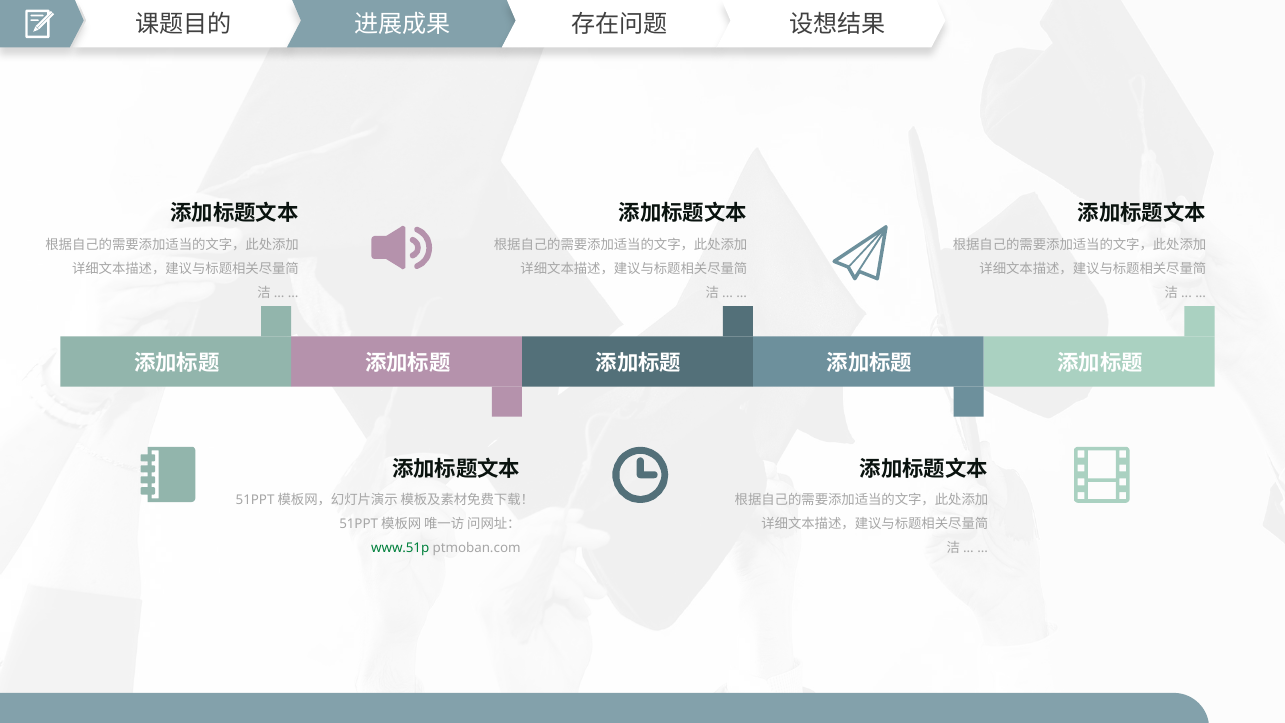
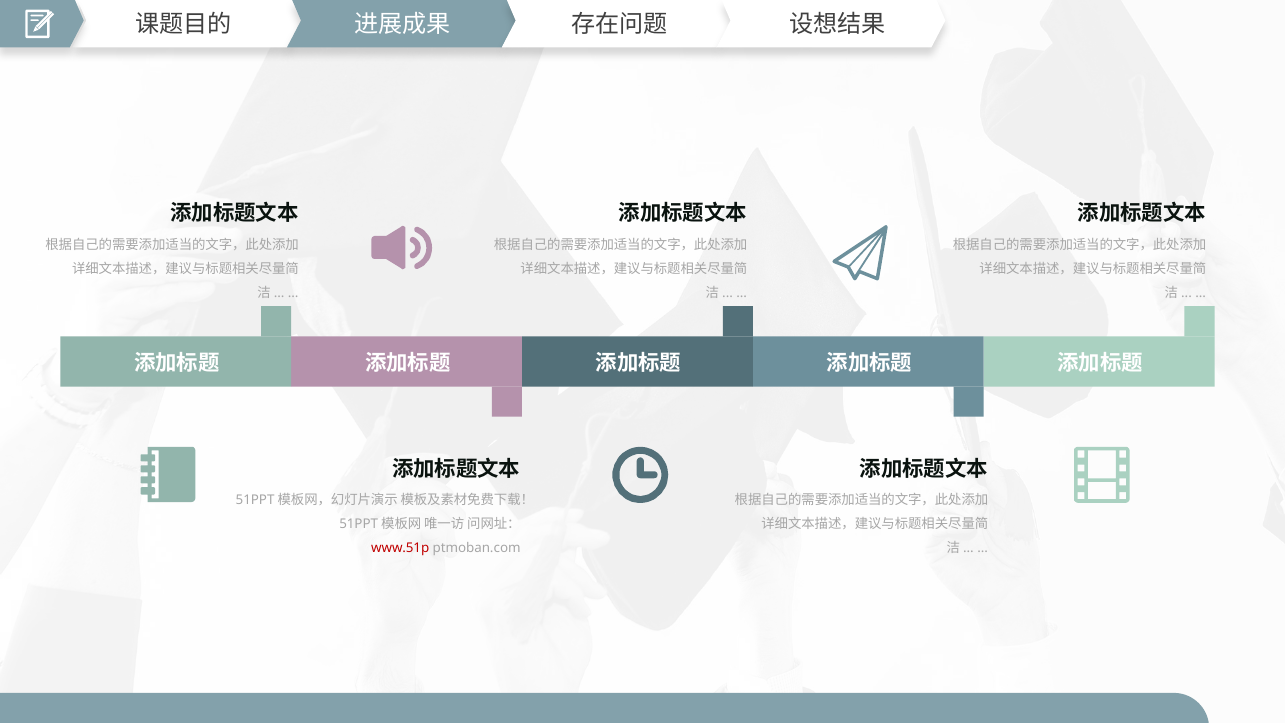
www.51p colour: green -> red
